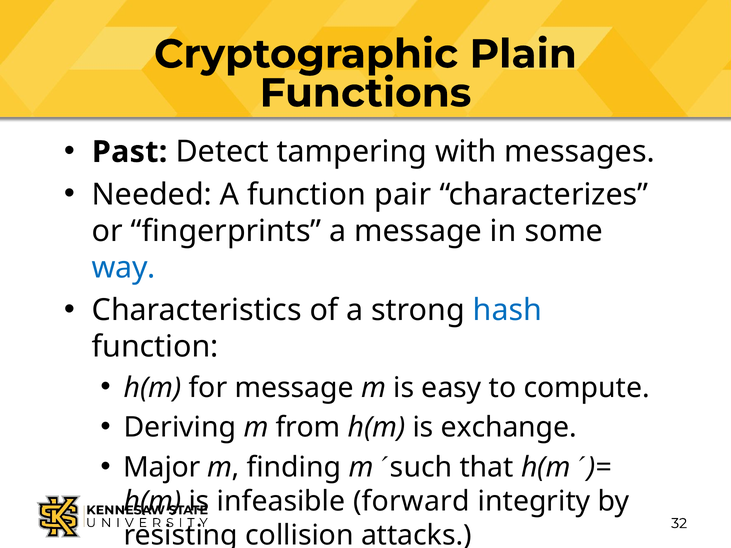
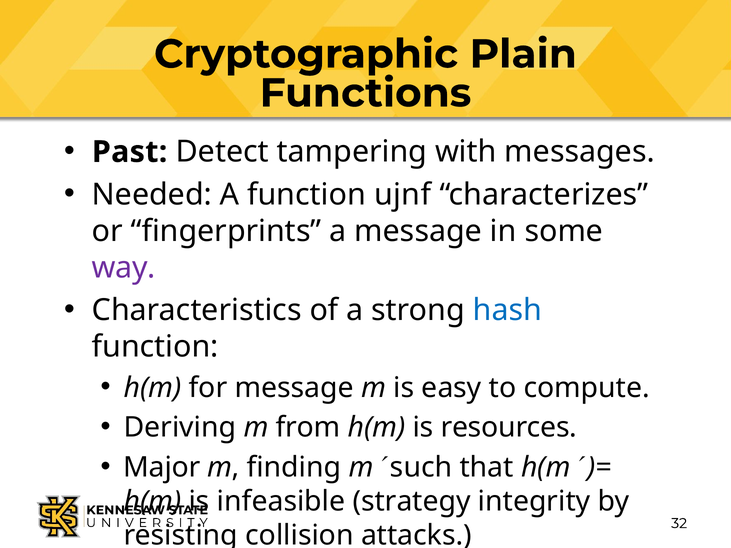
pair: pair -> ujnf
way colour: blue -> purple
exchange: exchange -> resources
forward: forward -> strategy
